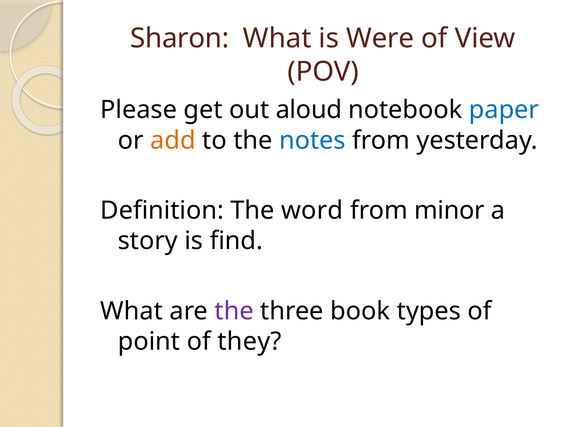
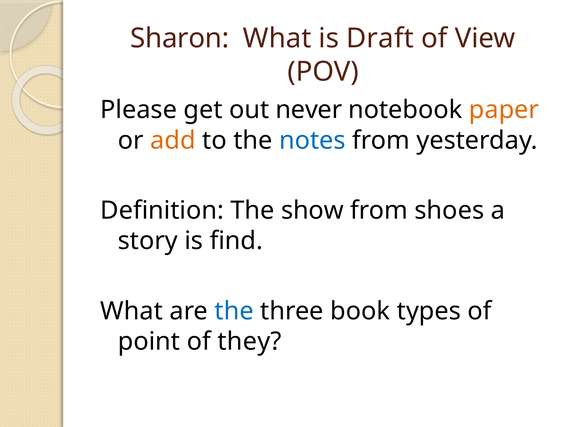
Were: Were -> Draft
aloud: aloud -> never
paper colour: blue -> orange
word: word -> show
minor: minor -> shoes
the at (234, 312) colour: purple -> blue
